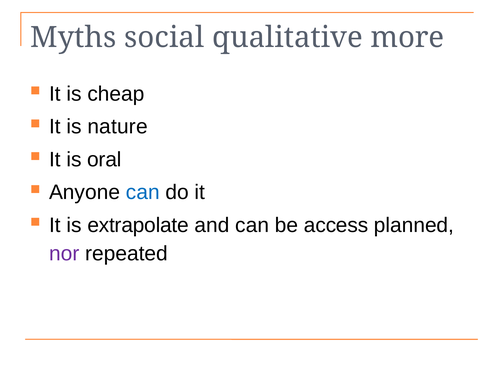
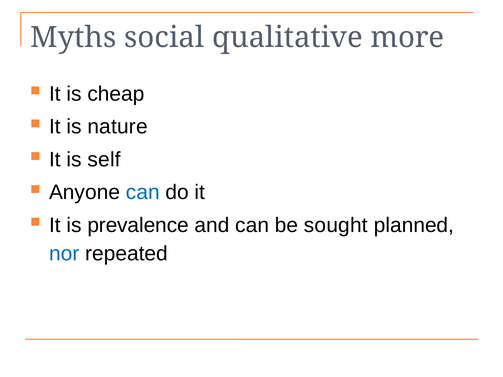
oral: oral -> self
extrapolate: extrapolate -> prevalence
access: access -> sought
nor colour: purple -> blue
